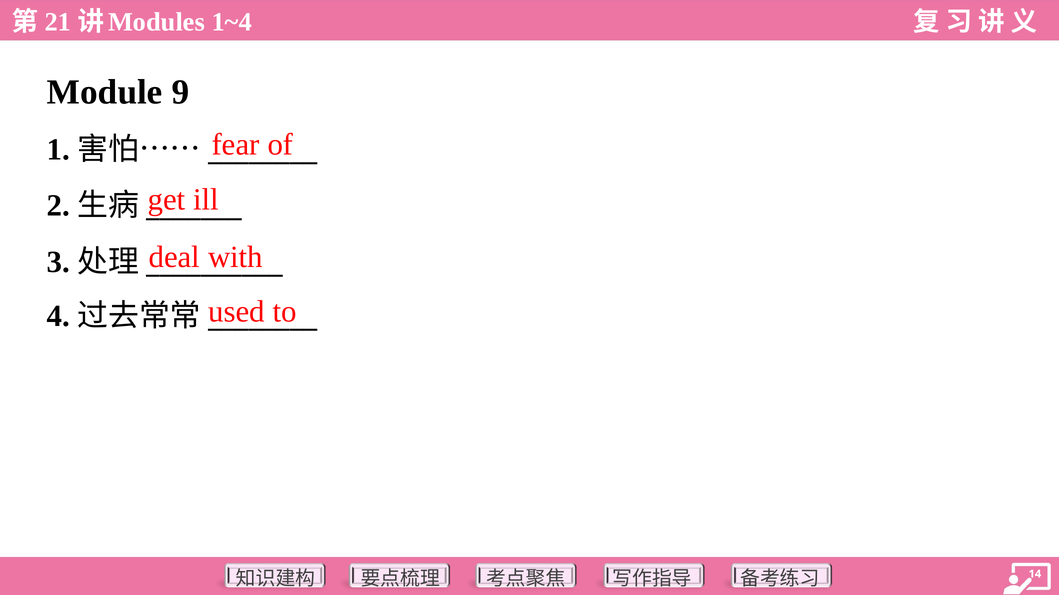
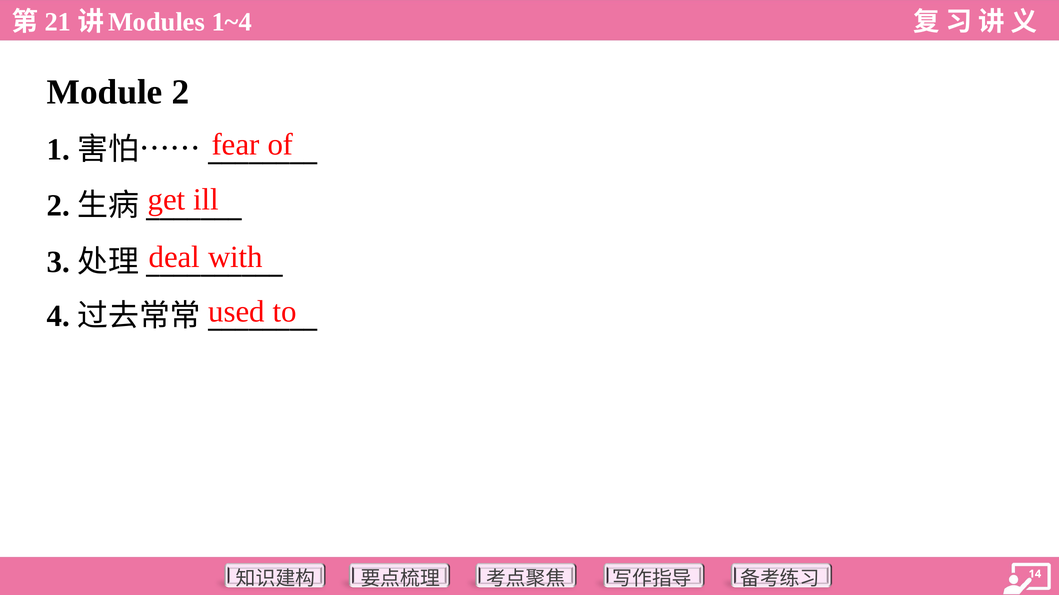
Module 9: 9 -> 2
